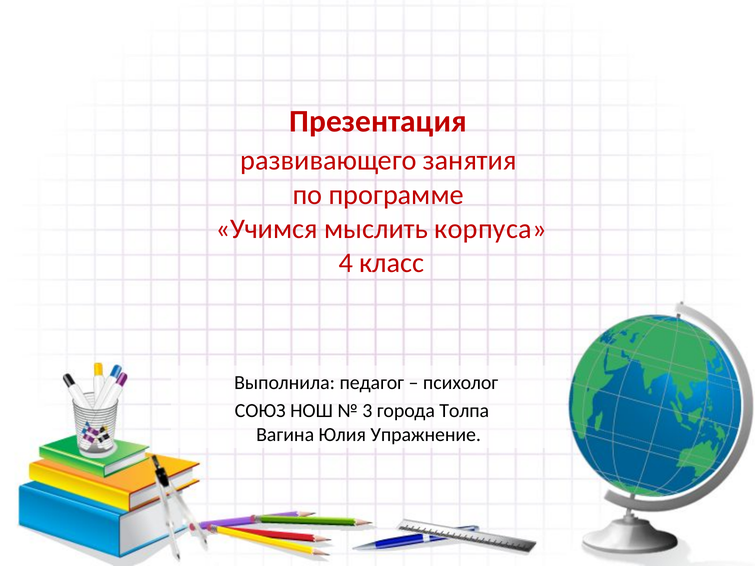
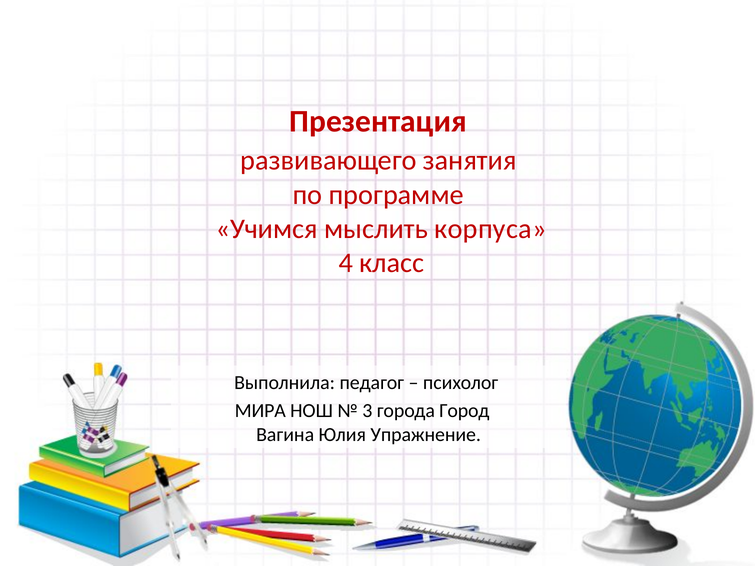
СОЮЗ: СОЮЗ -> МИРА
Толпа: Толпа -> Город
